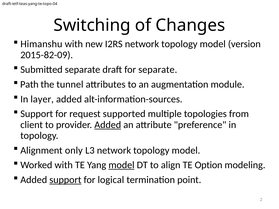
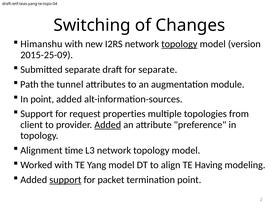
topology at (179, 44) underline: none -> present
2015-82-09: 2015-82-09 -> 2015-25-09
In layer: layer -> point
supported: supported -> properties
only: only -> time
model at (121, 165) underline: present -> none
Option: Option -> Having
logical: logical -> packet
